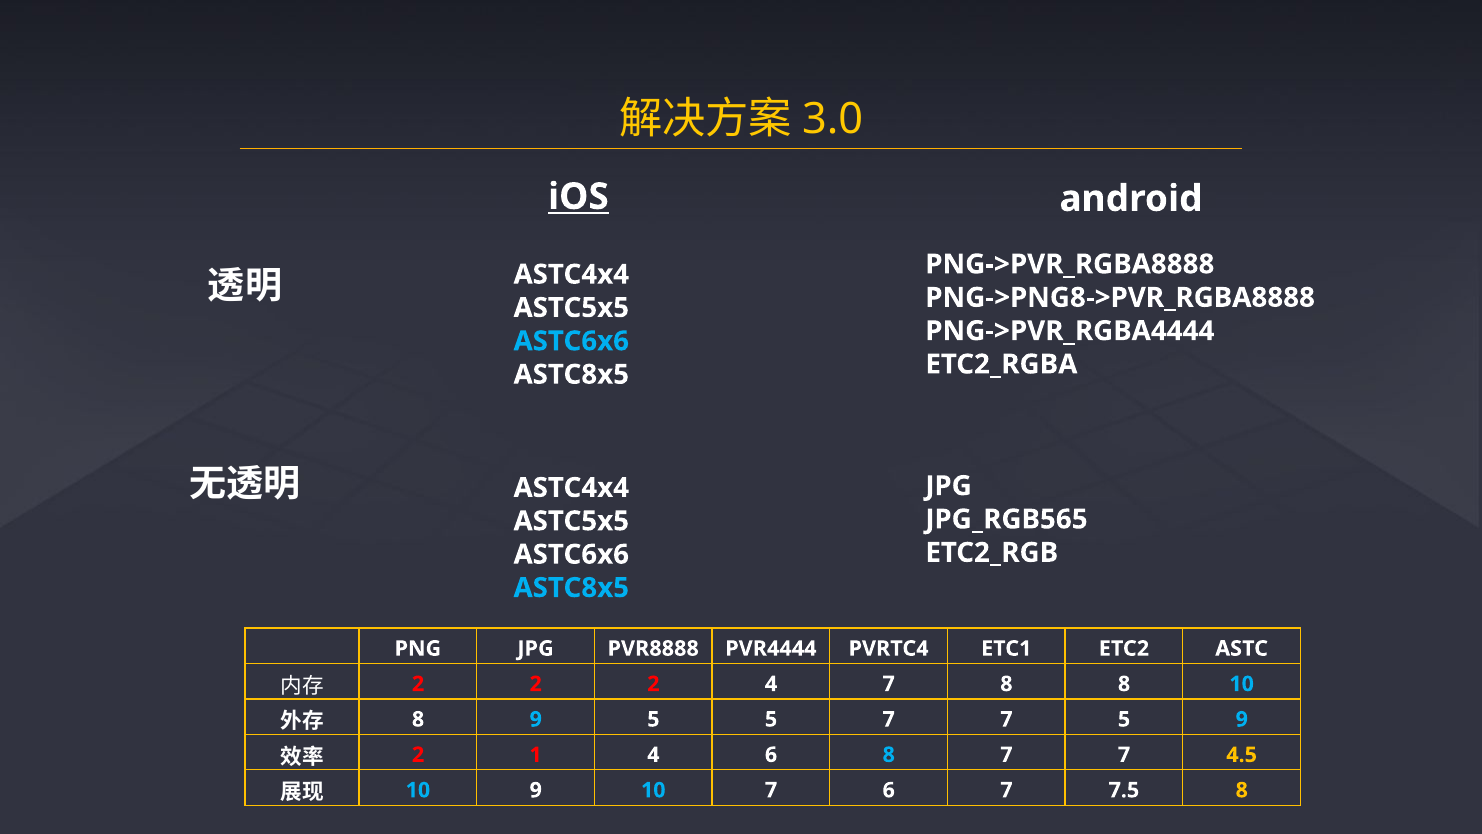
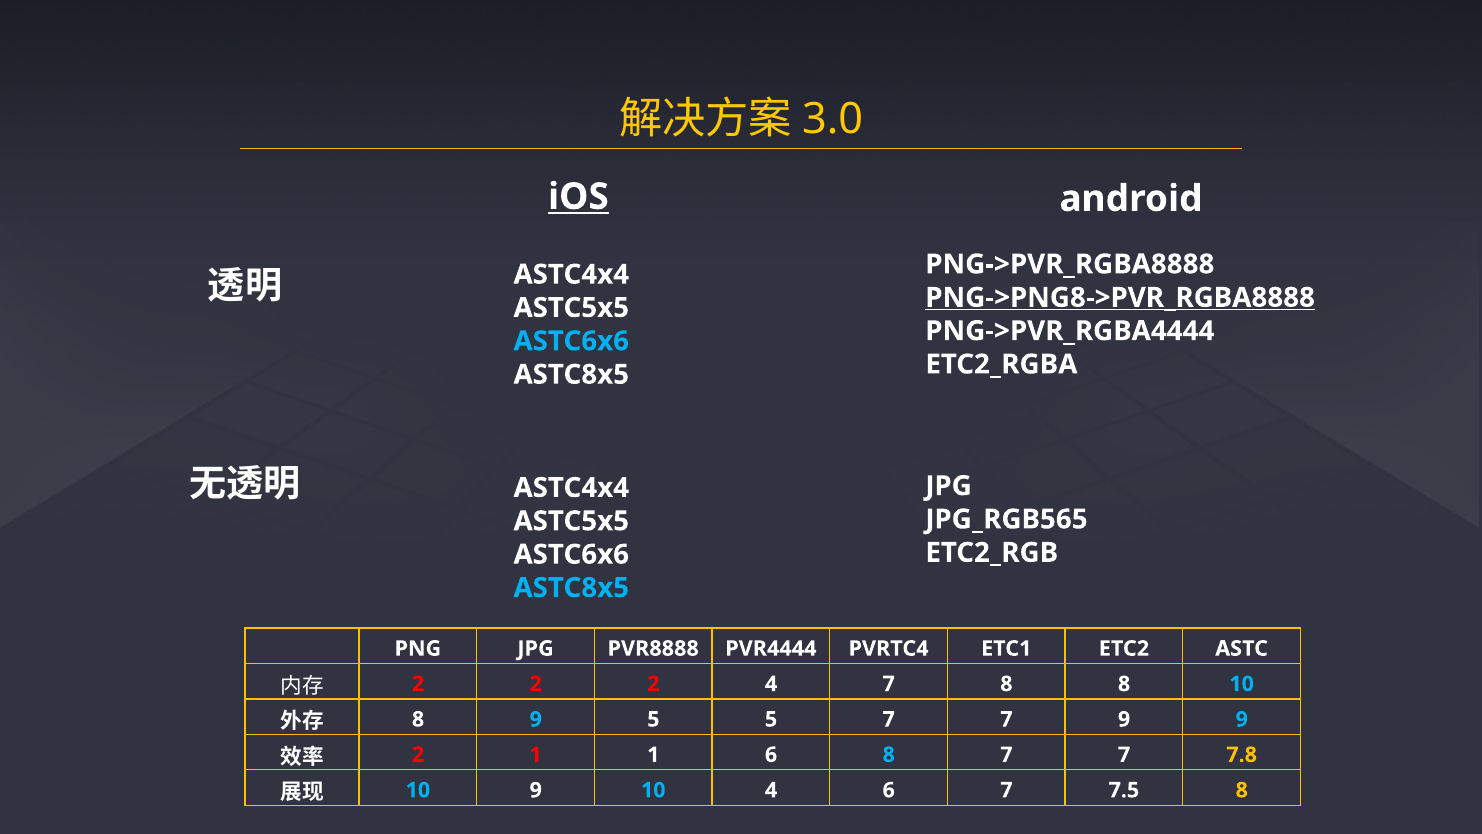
PNG->PNG8->PVR_RGBA8888 underline: none -> present
7 5: 5 -> 9
1 4: 4 -> 1
4.5: 4.5 -> 7.8
10 7: 7 -> 4
